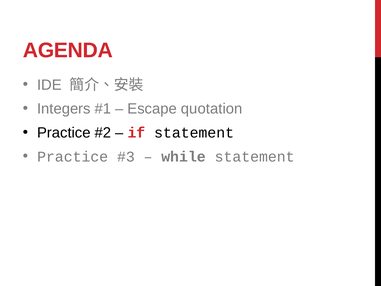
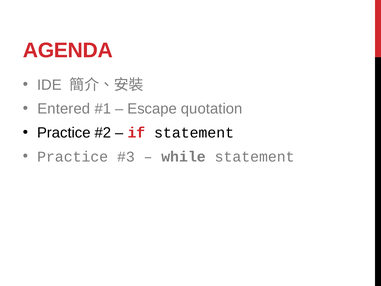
Integers: Integers -> Entered
